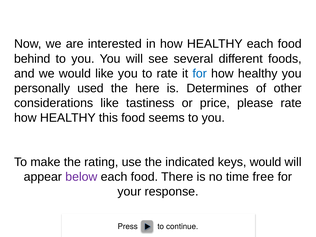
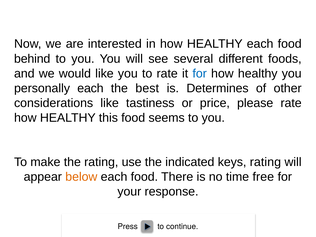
personally used: used -> each
here: here -> best
keys would: would -> rating
below colour: purple -> orange
